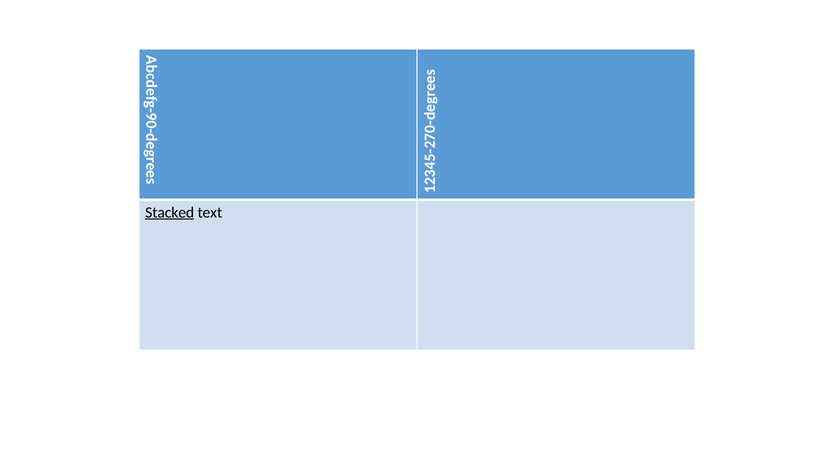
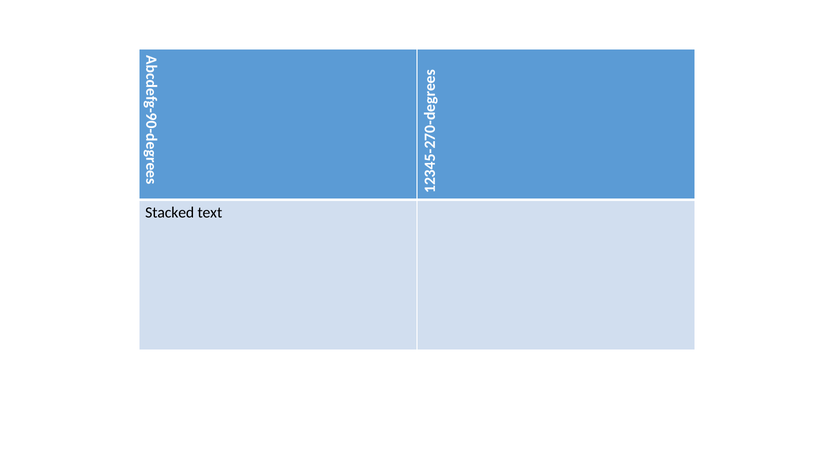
Stacked underline: present -> none
